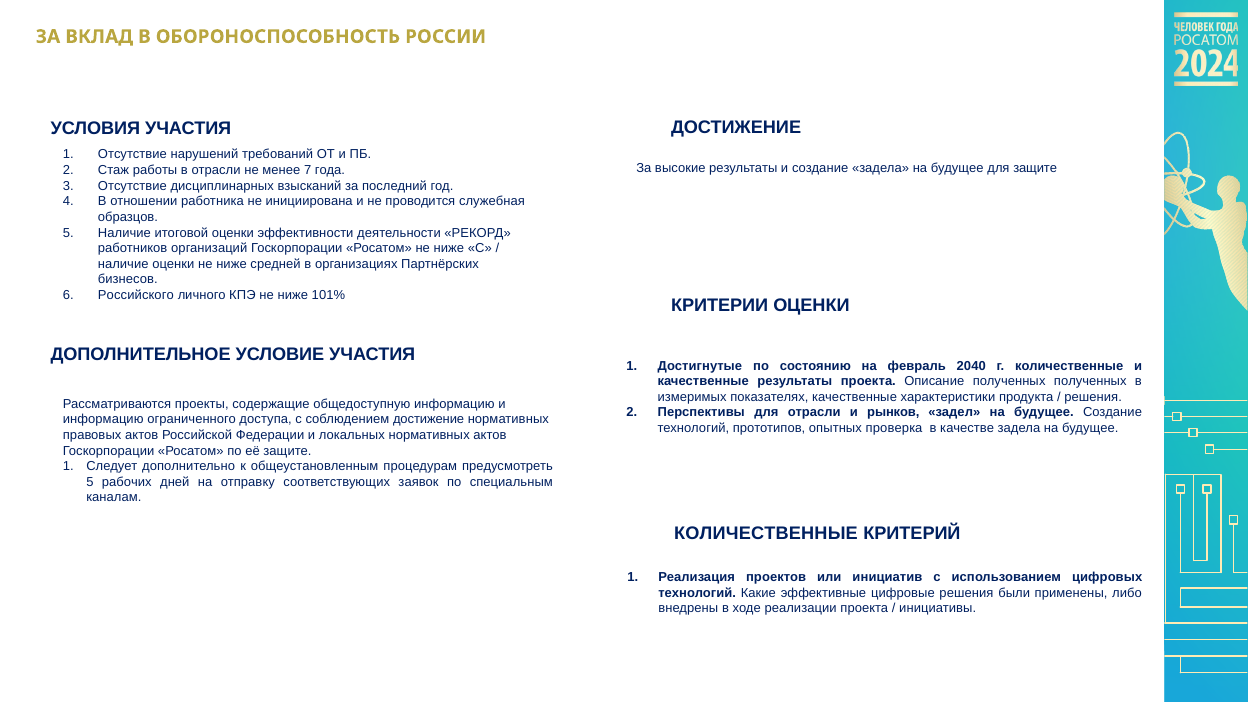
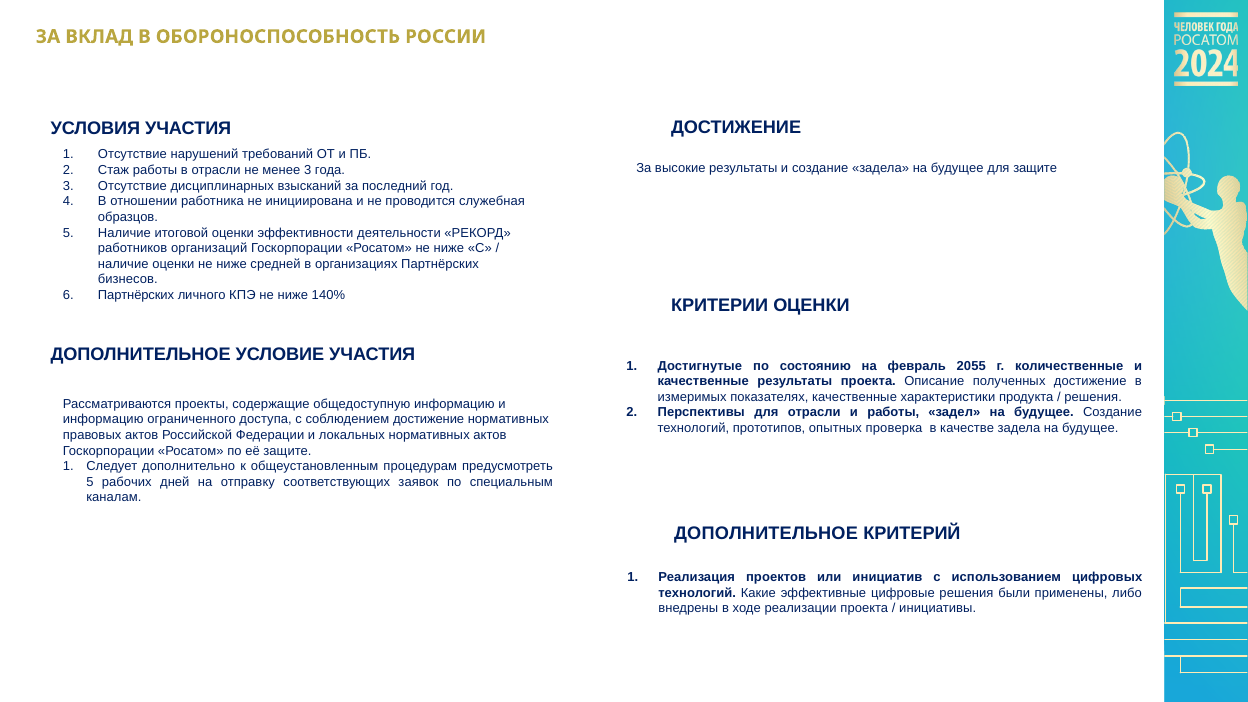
менее 7: 7 -> 3
Российского at (136, 295): Российского -> Партнёрских
101%: 101% -> 140%
2040: 2040 -> 2055
полученных полученных: полученных -> достижение
и рынков: рынков -> работы
КОЛИЧЕСТВЕННЫЕ at (766, 534): КОЛИЧЕСТВЕННЫЕ -> ДОПОЛНИТЕЛЬНОЕ
